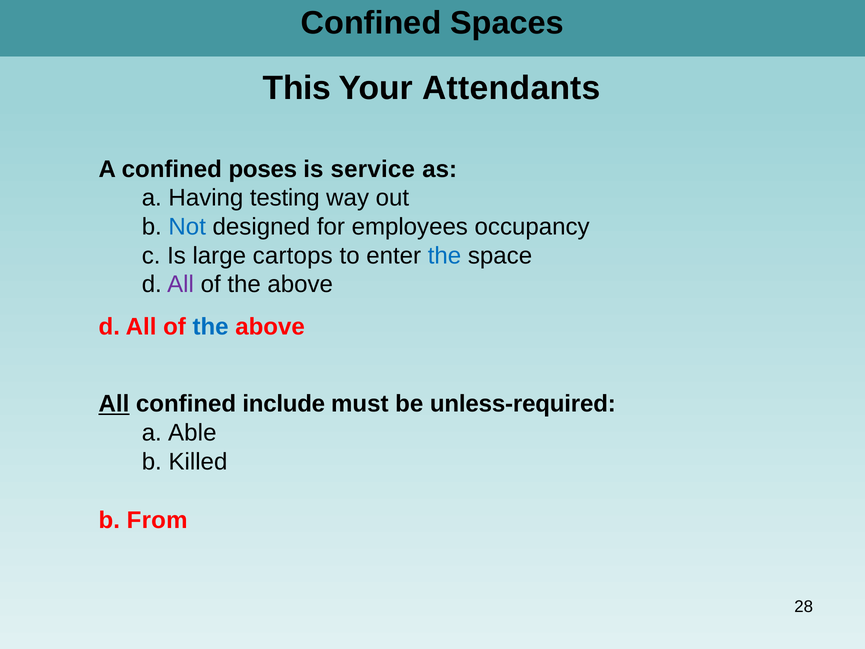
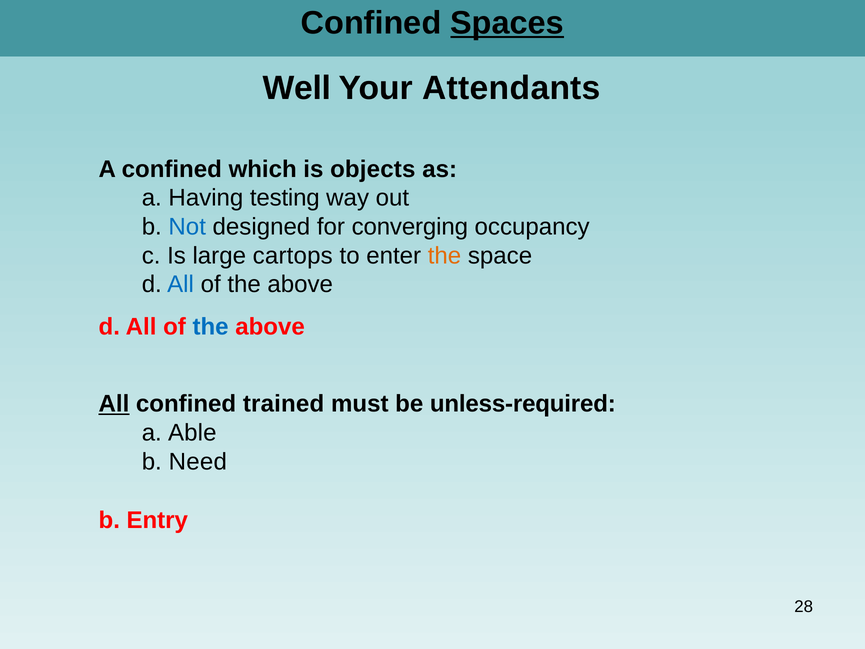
Spaces underline: none -> present
This: This -> Well
poses: poses -> which
service: service -> objects
employees: employees -> converging
the at (444, 256) colour: blue -> orange
All at (181, 284) colour: purple -> blue
include: include -> trained
Killed: Killed -> Need
From: From -> Entry
